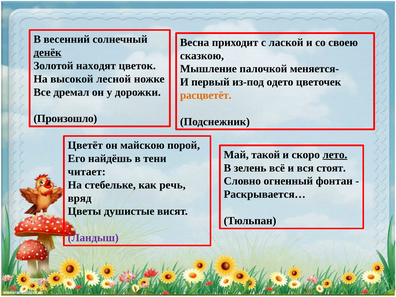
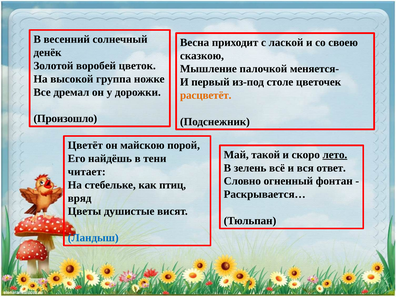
денёк underline: present -> none
находят: находят -> воробей
лесной: лесной -> группа
одето: одето -> столе
стоят: стоят -> ответ
речь: речь -> птиц
Ландыш colour: purple -> blue
